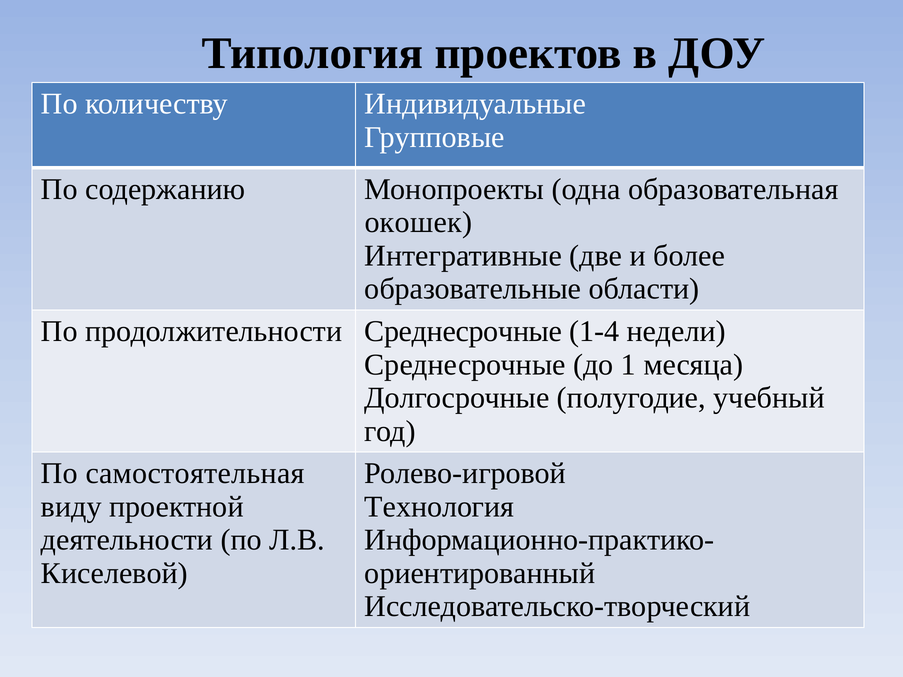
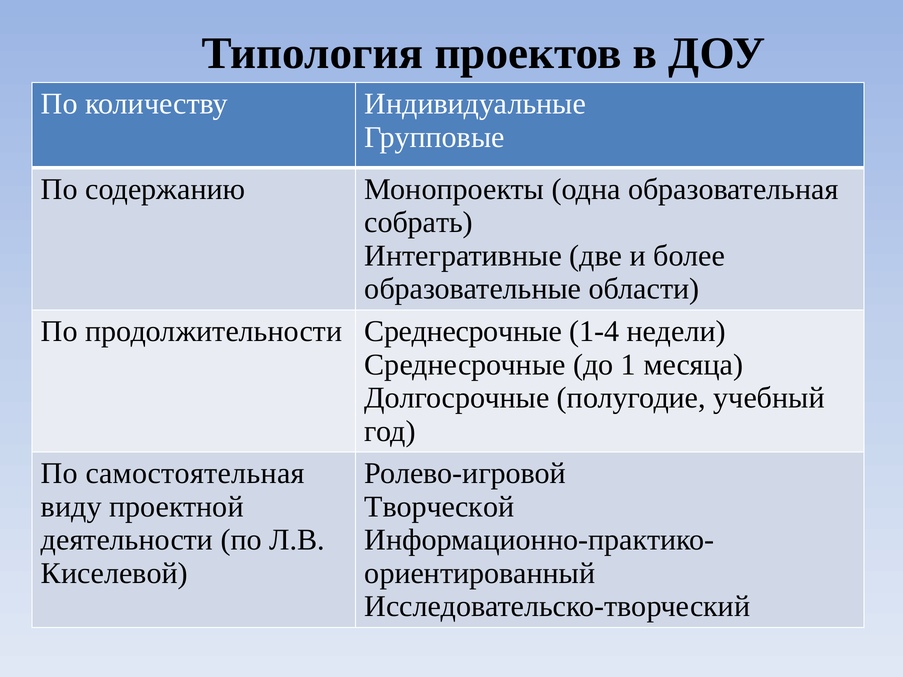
окошек: окошек -> собрать
Технология: Технология -> Творческой
